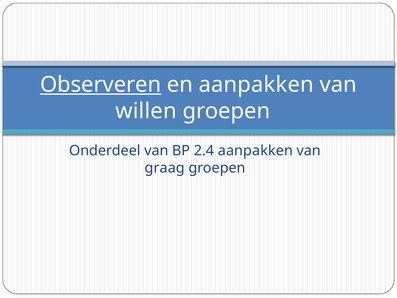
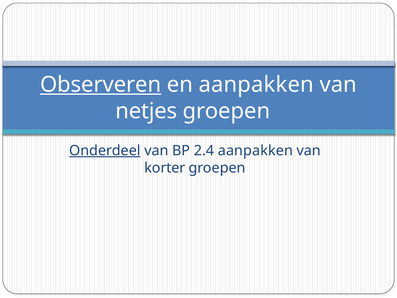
willen: willen -> netjes
Onderdeel underline: none -> present
graag: graag -> korter
